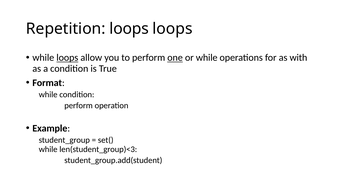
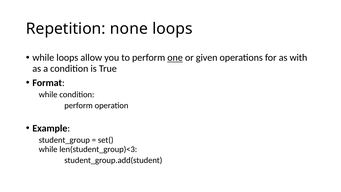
Repetition loops: loops -> none
loops at (67, 58) underline: present -> none
or while: while -> given
